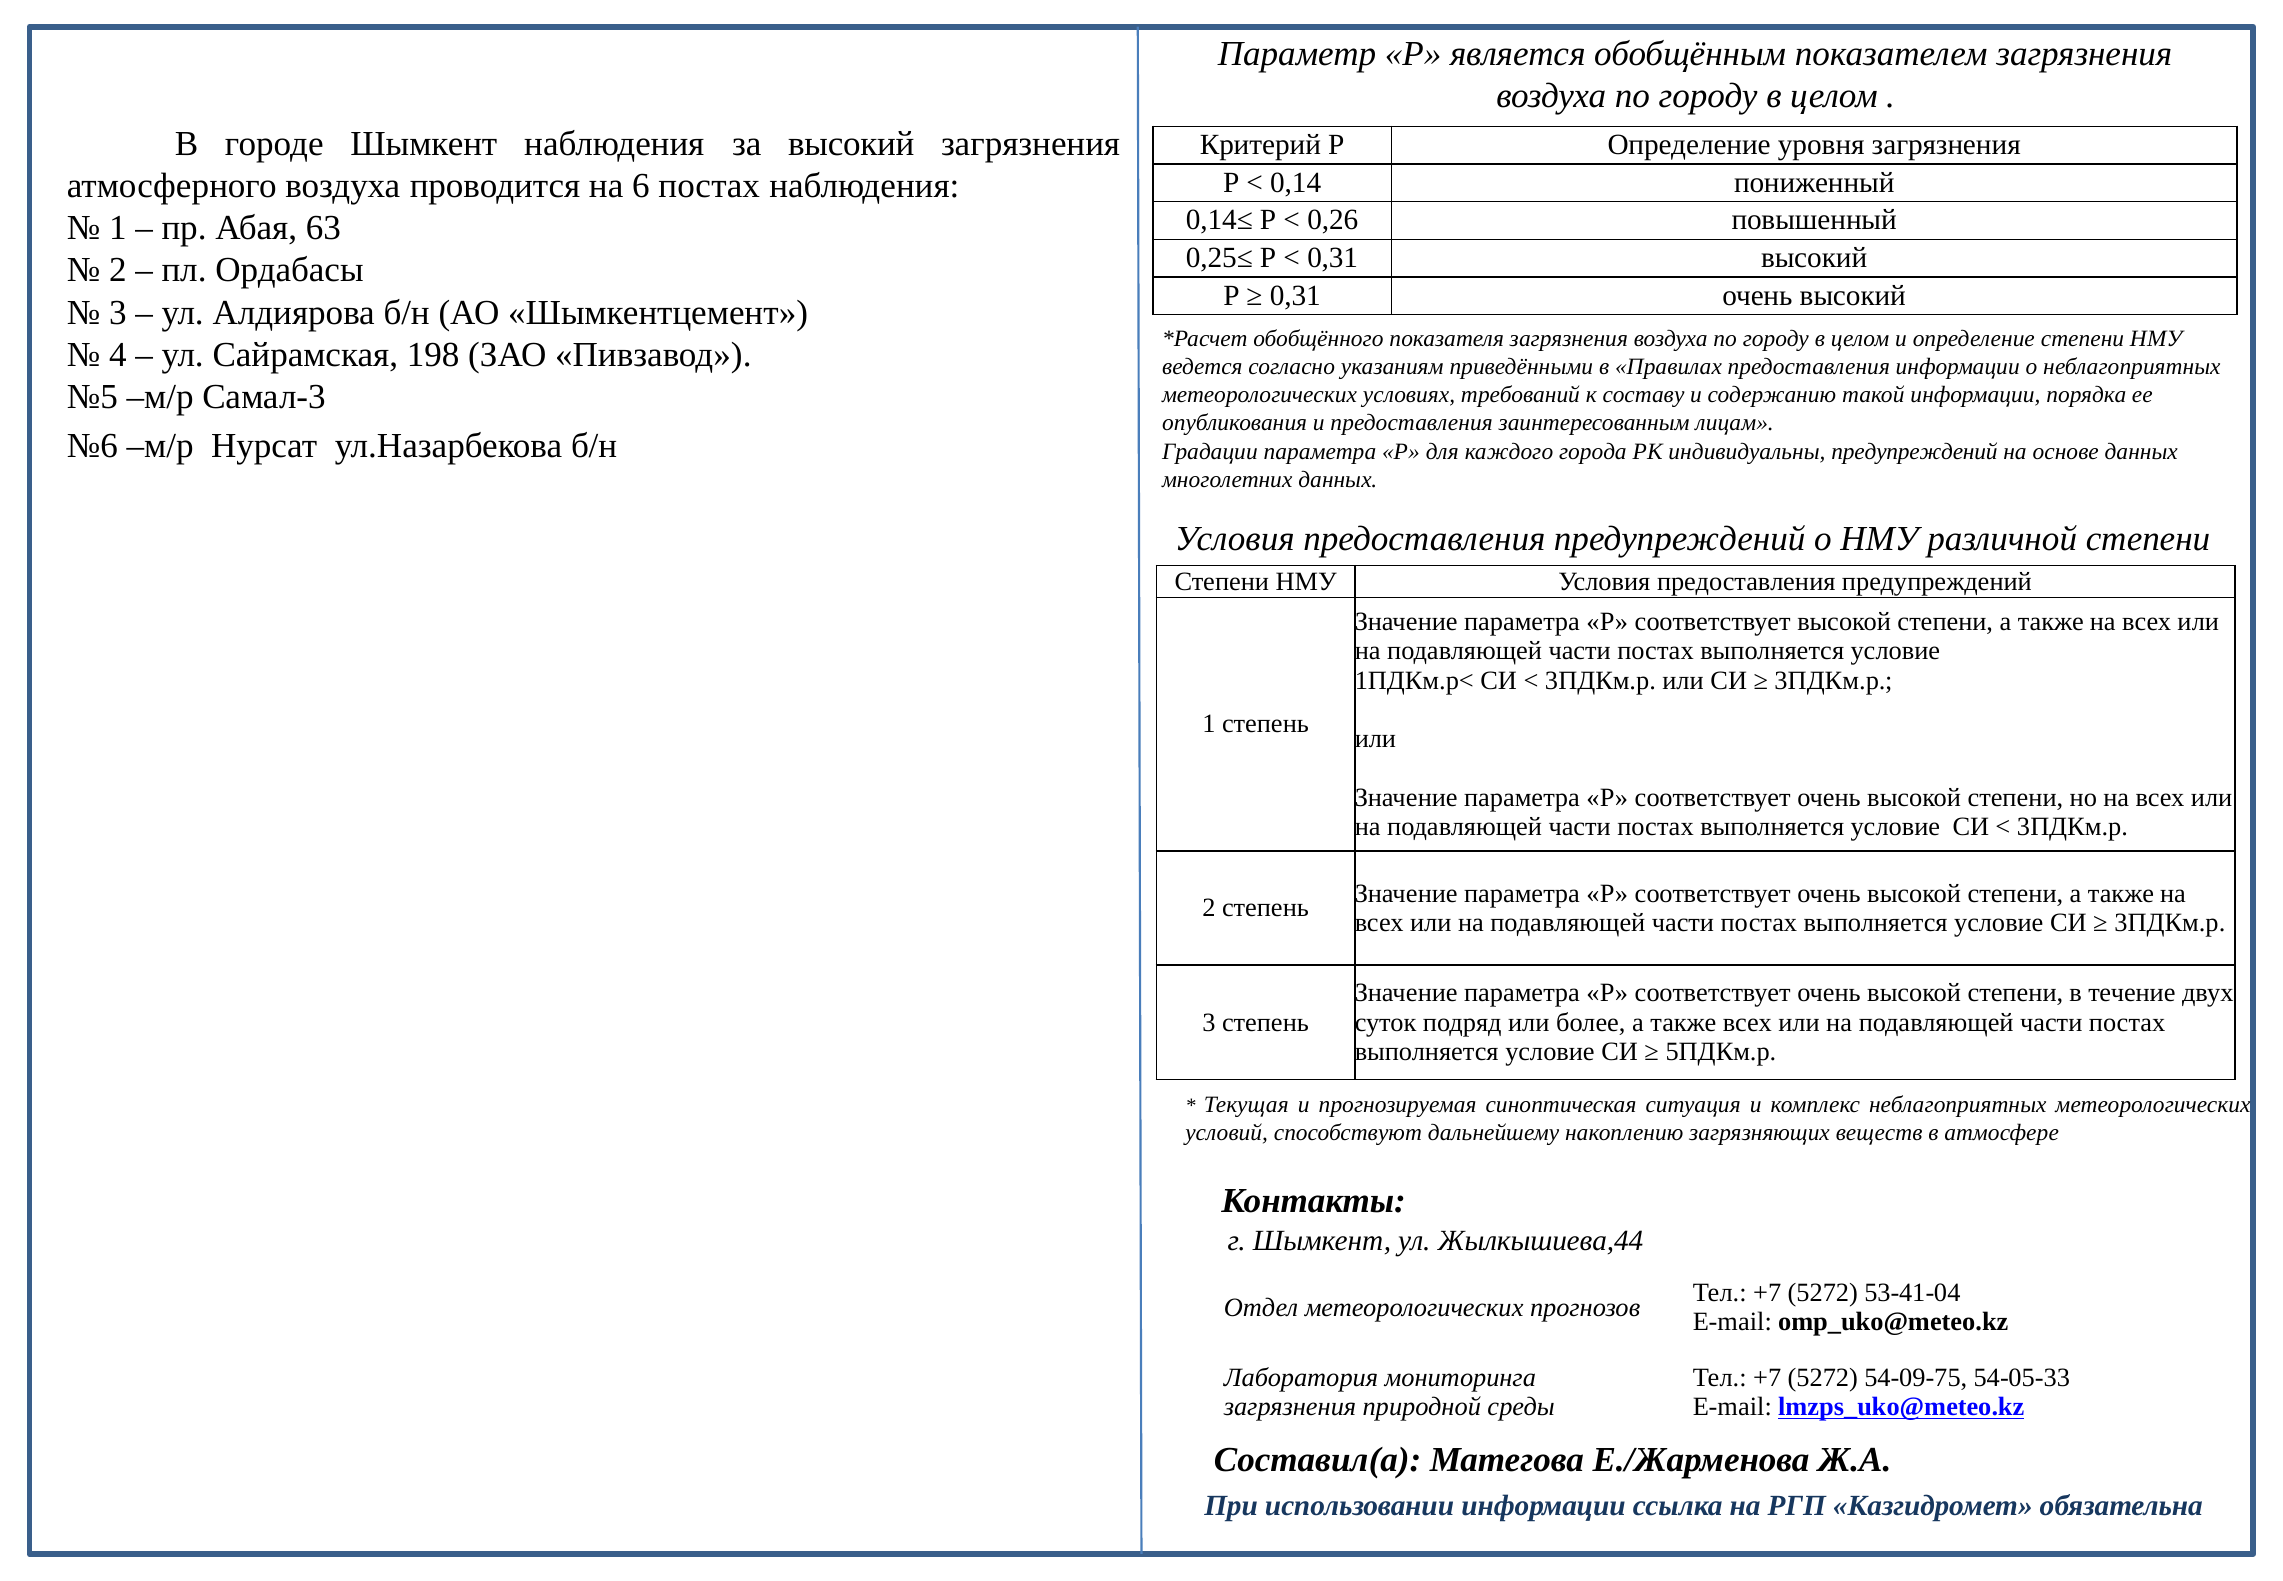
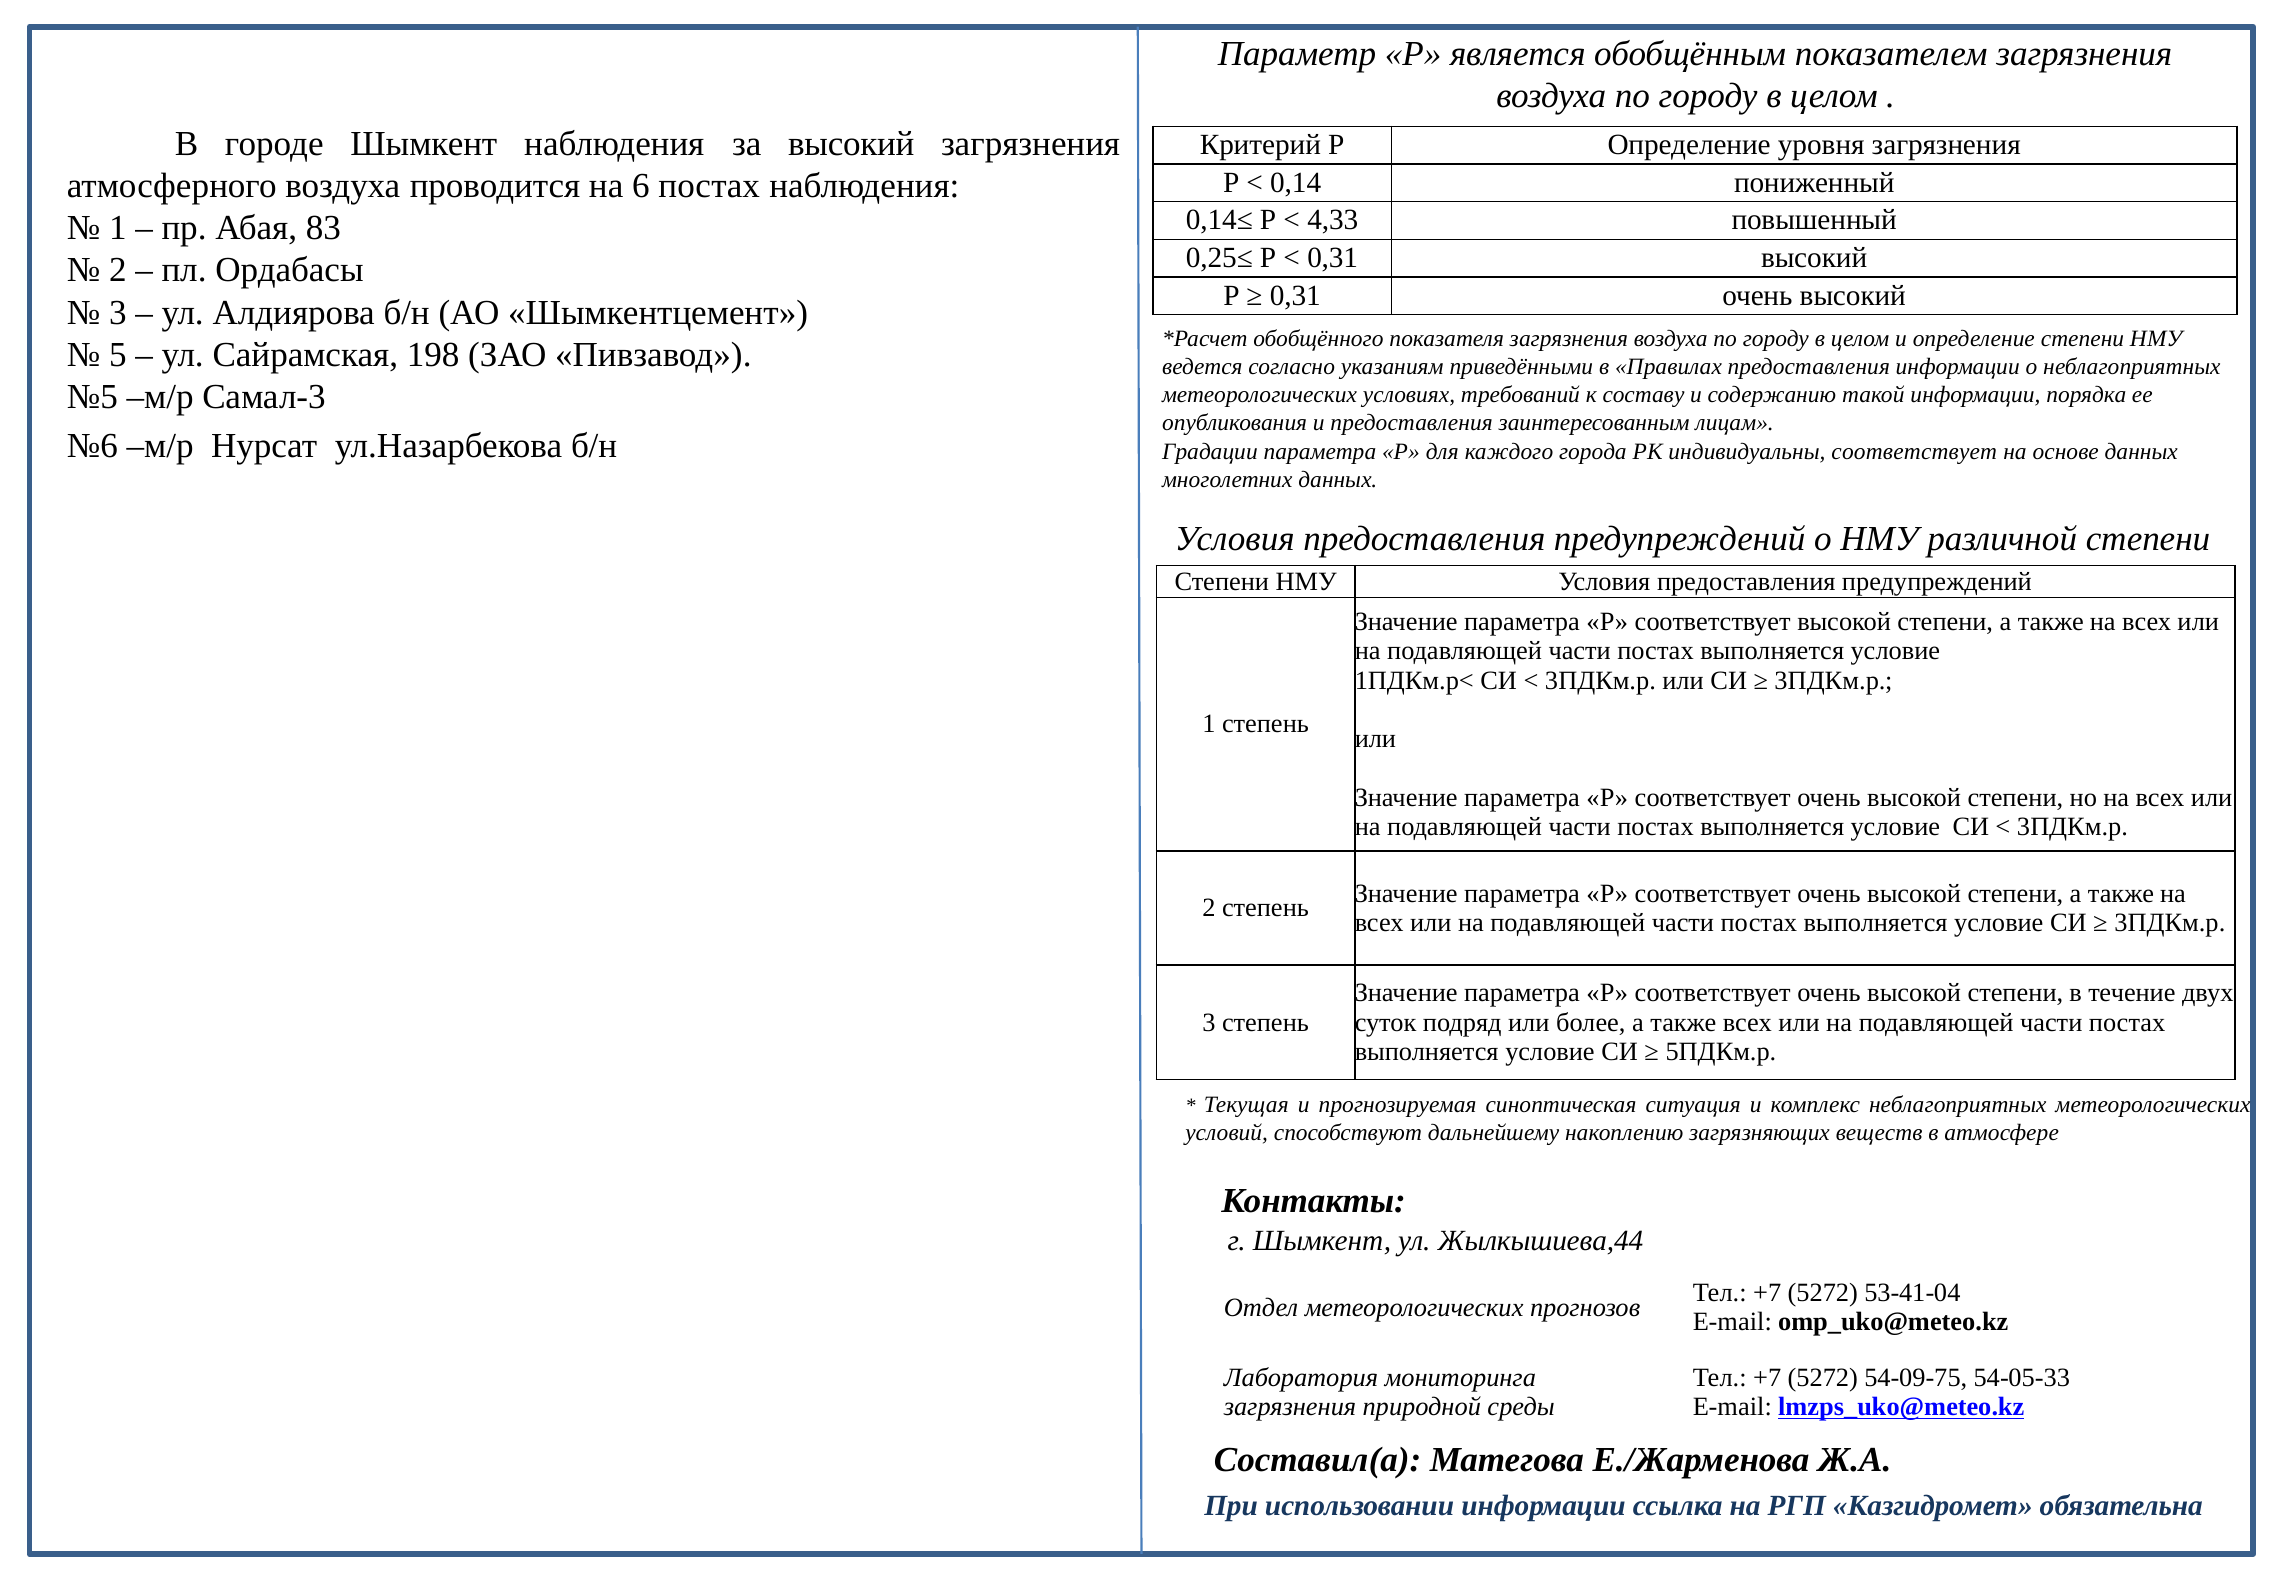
0,26: 0,26 -> 4,33
63: 63 -> 83
4: 4 -> 5
индивидуальны предупреждений: предупреждений -> соответствует
